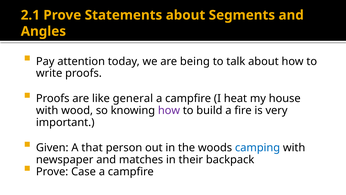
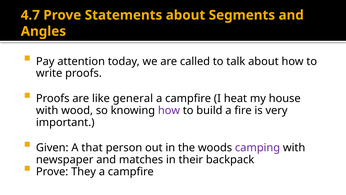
2.1: 2.1 -> 4.7
being: being -> called
camping colour: blue -> purple
Case: Case -> They
